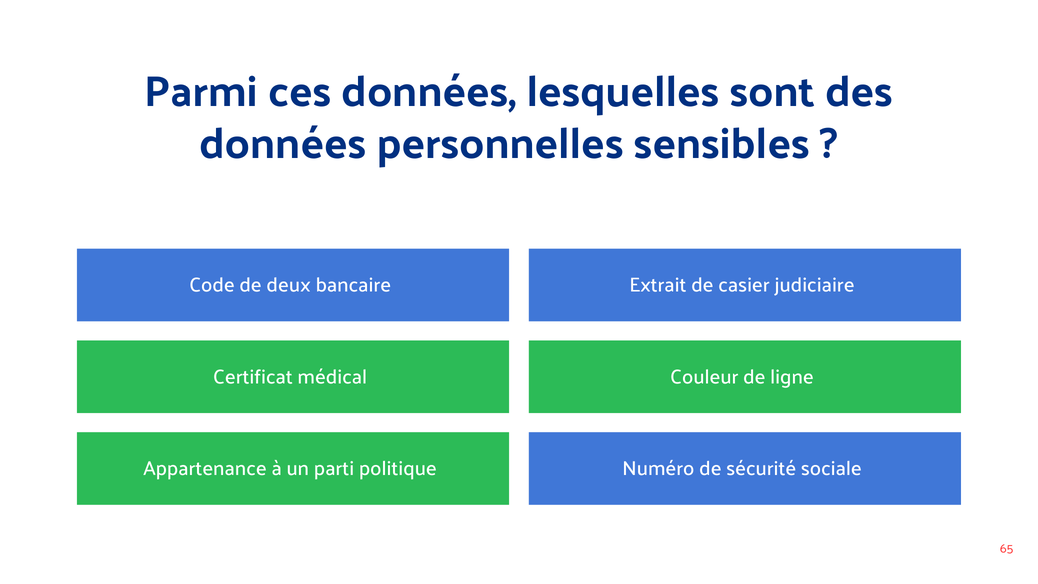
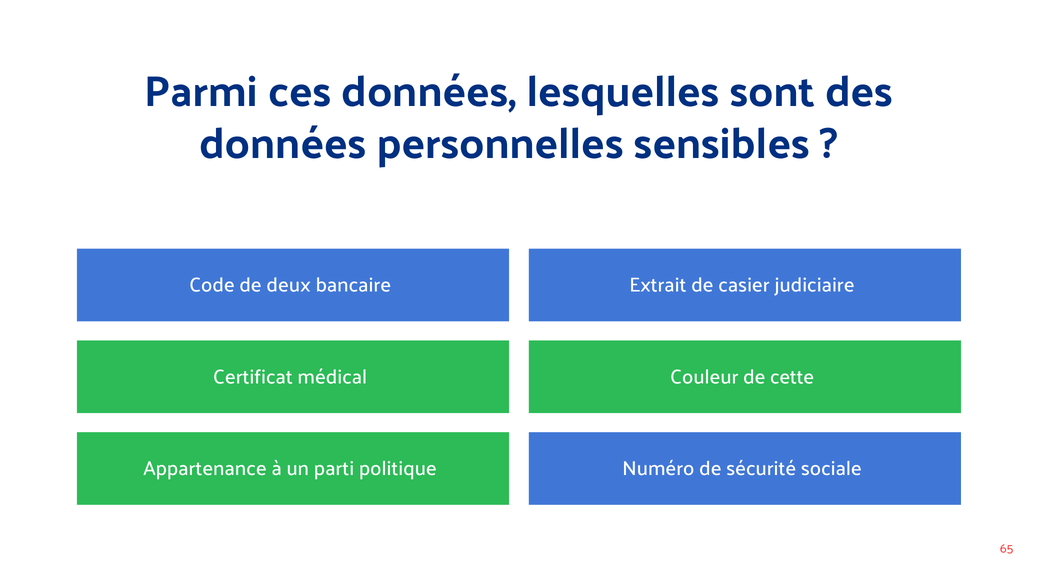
ligne: ligne -> cette
